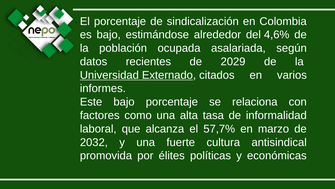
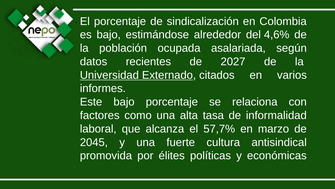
2029: 2029 -> 2027
2032: 2032 -> 2045
